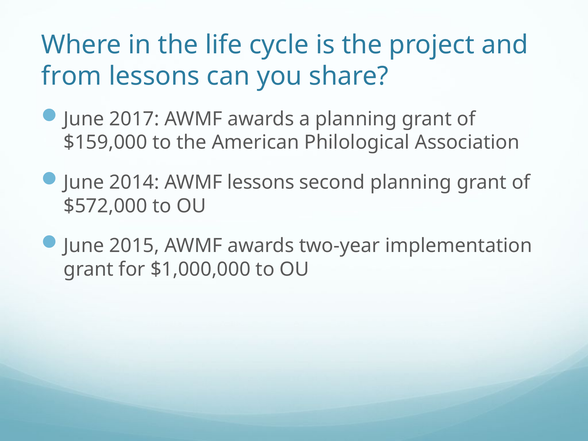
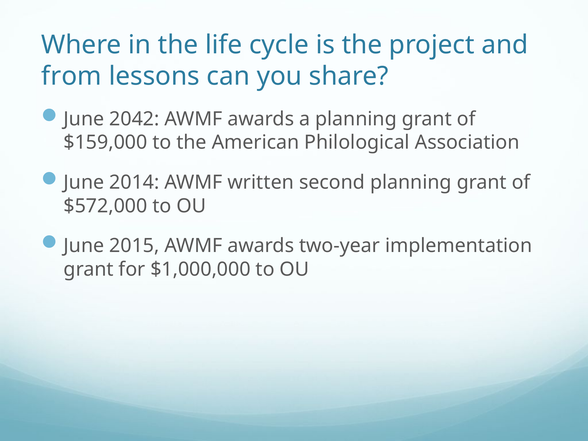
2017: 2017 -> 2042
AWMF lessons: lessons -> written
